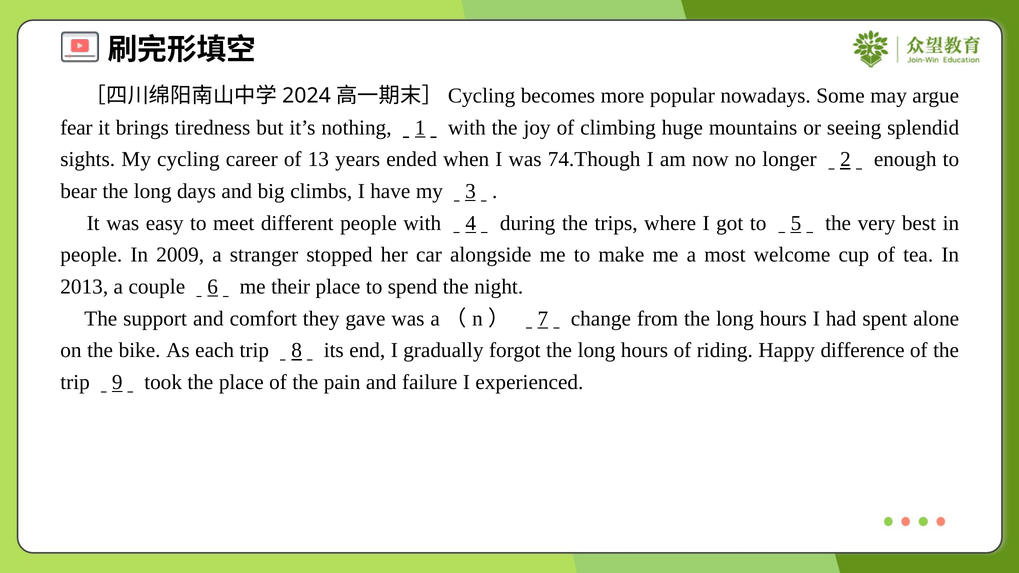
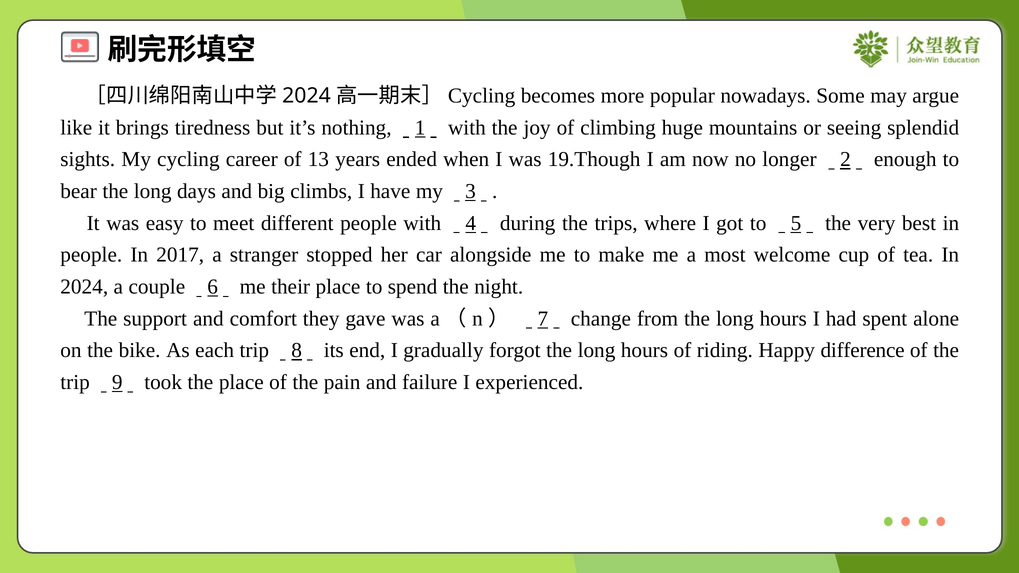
fear: fear -> like
74.Though: 74.Though -> 19.Though
2009: 2009 -> 2017
2013 at (84, 287): 2013 -> 2024
